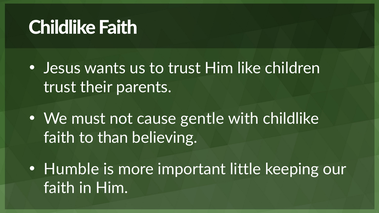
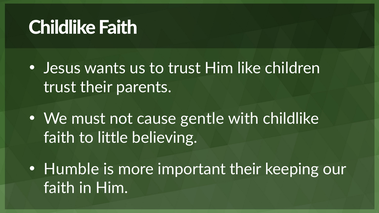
than: than -> little
important little: little -> their
